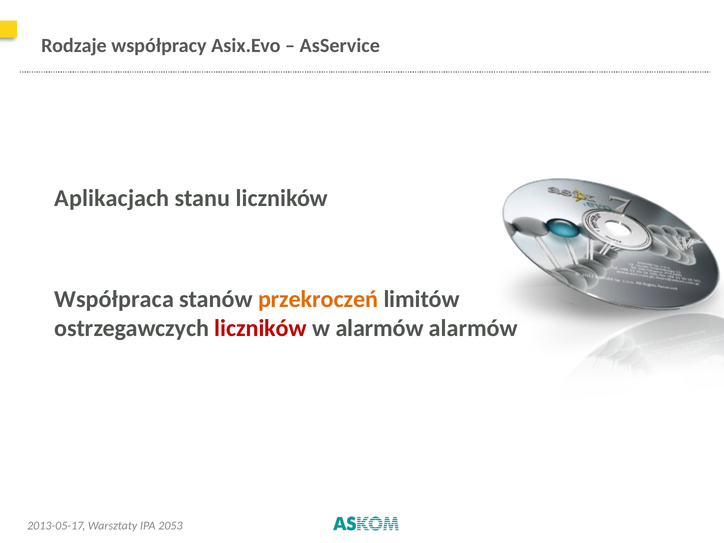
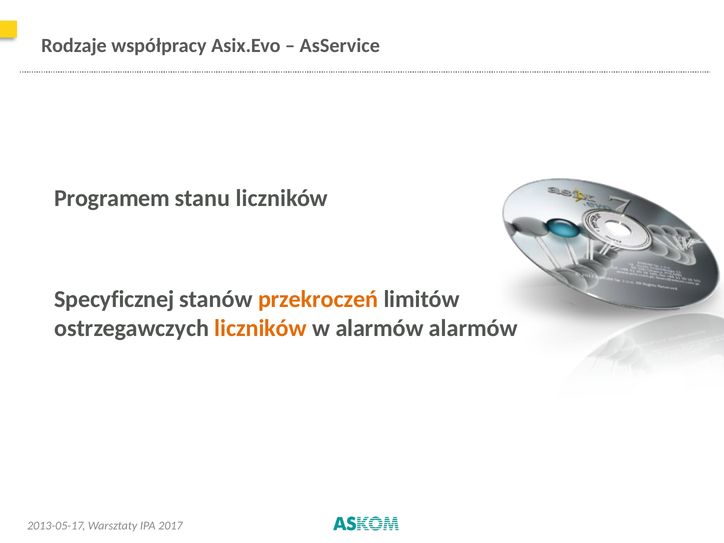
Aplikacjach: Aplikacjach -> Programem
Współpraca: Współpraca -> Specyficznej
liczników at (261, 328) colour: red -> orange
2053: 2053 -> 2017
